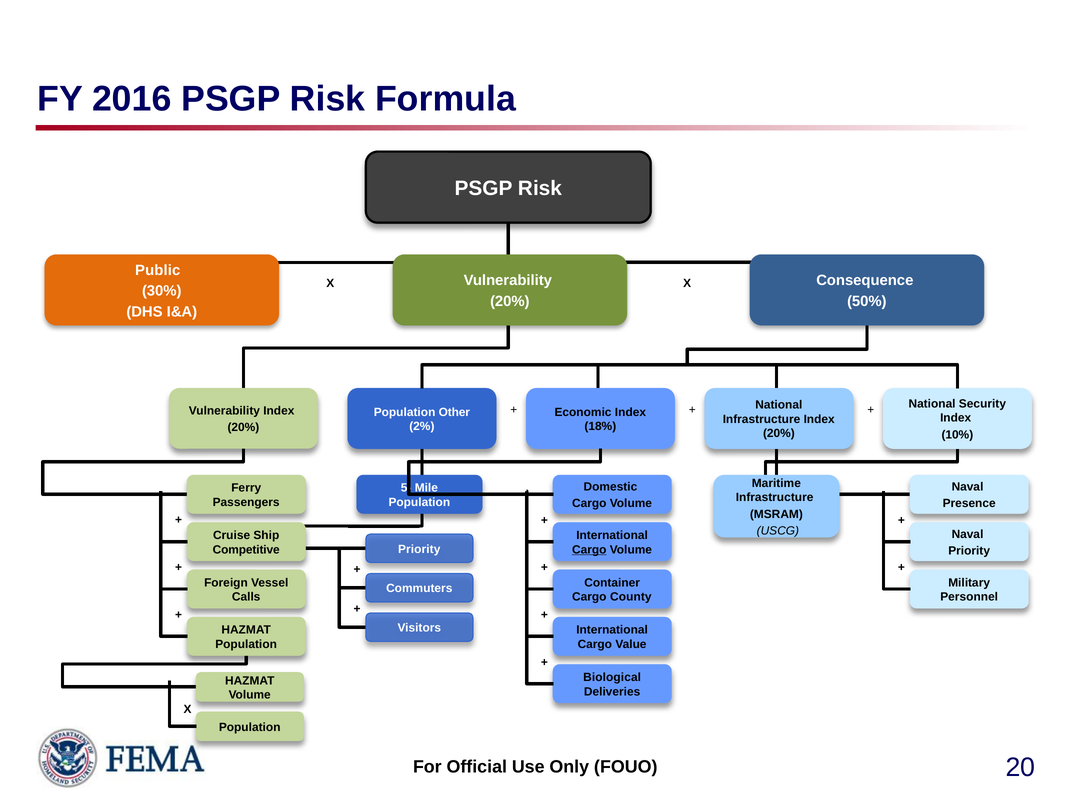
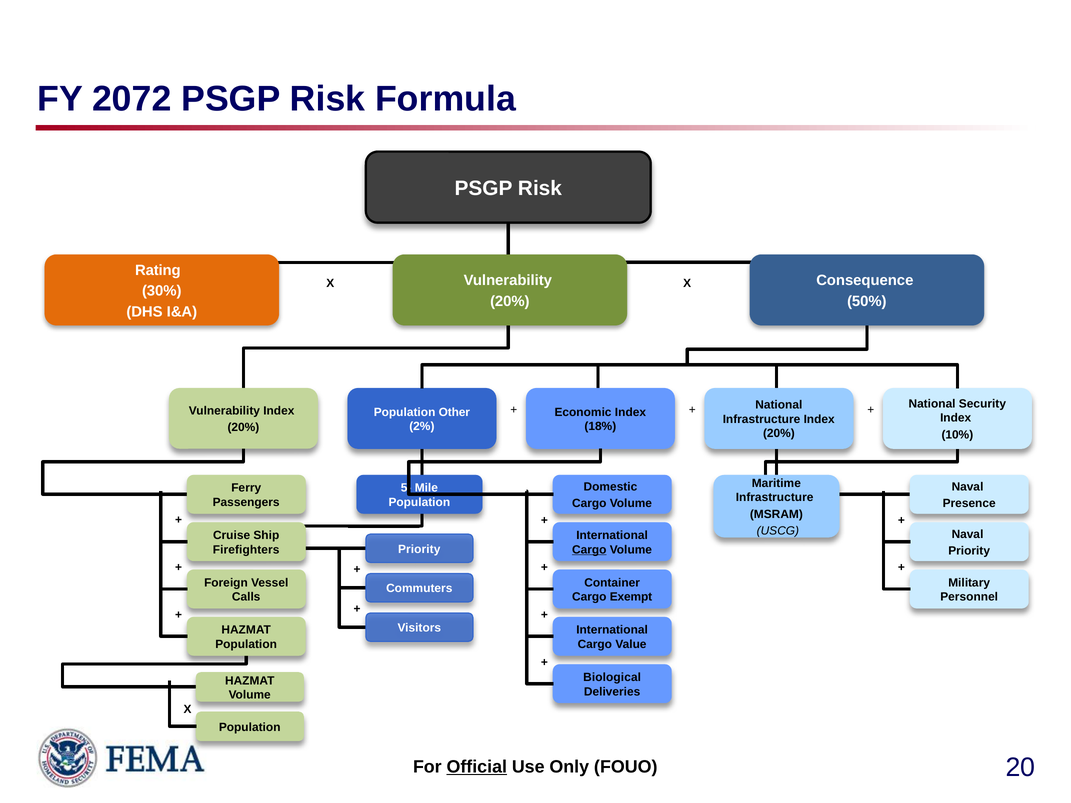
2016: 2016 -> 2072
Public: Public -> Rating
Competitive: Competitive -> Firefighters
County: County -> Exempt
Official underline: none -> present
